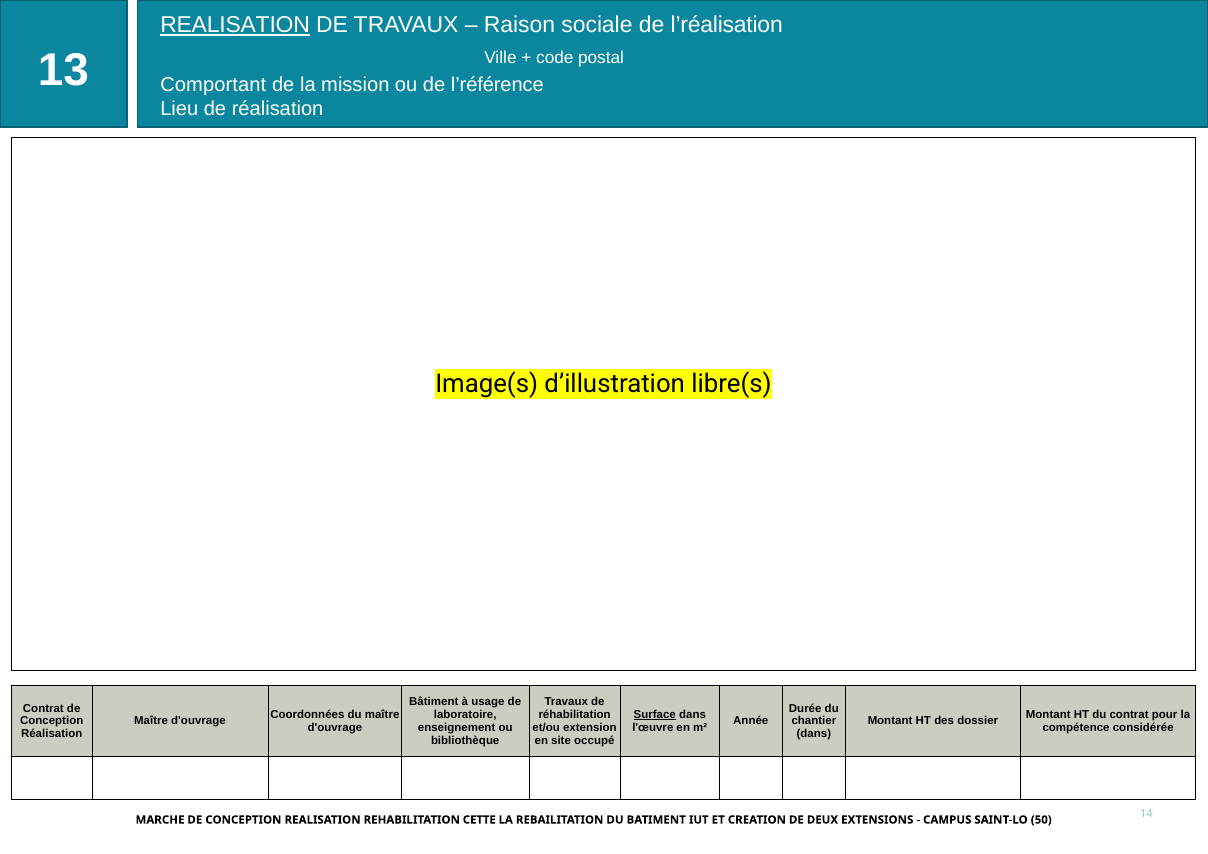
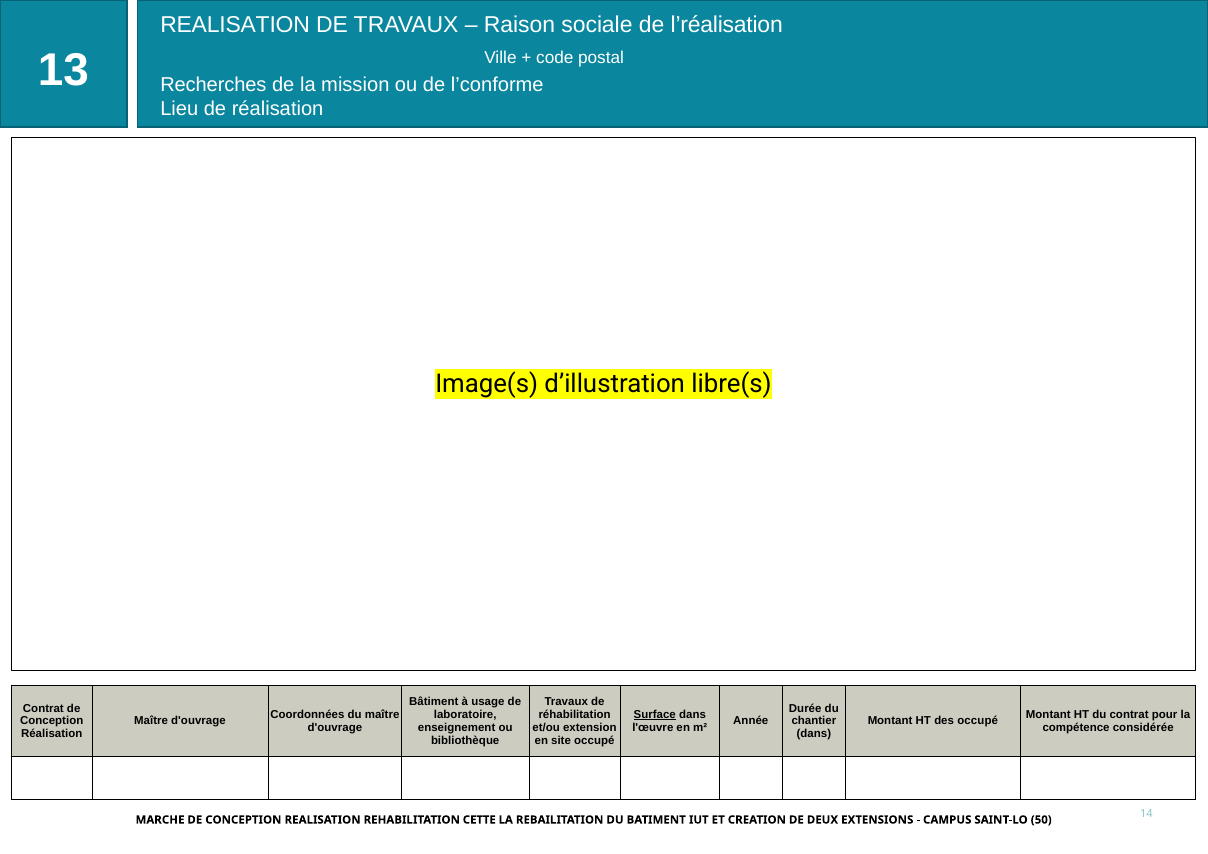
REALISATION at (235, 25) underline: present -> none
Comportant: Comportant -> Recherches
l’référence: l’référence -> l’conforme
des dossier: dossier -> occupé
